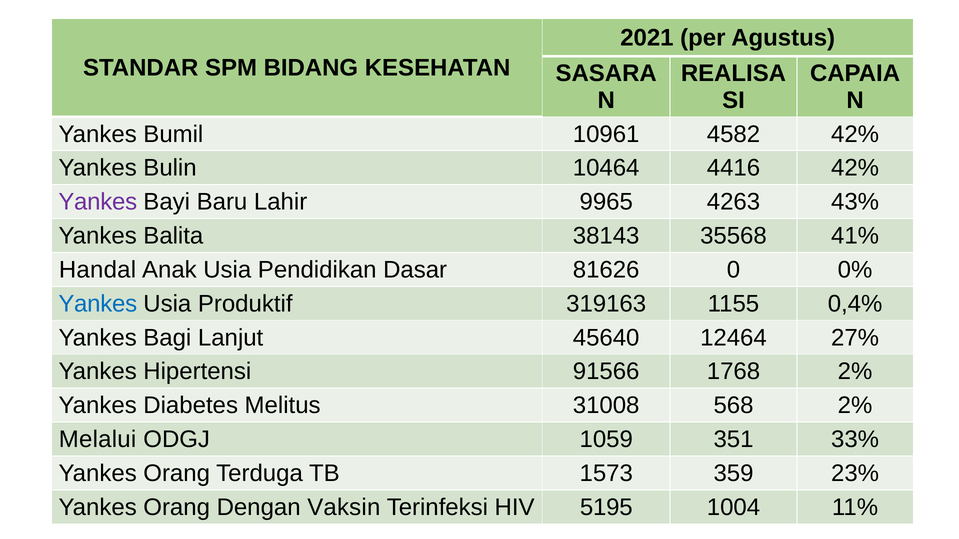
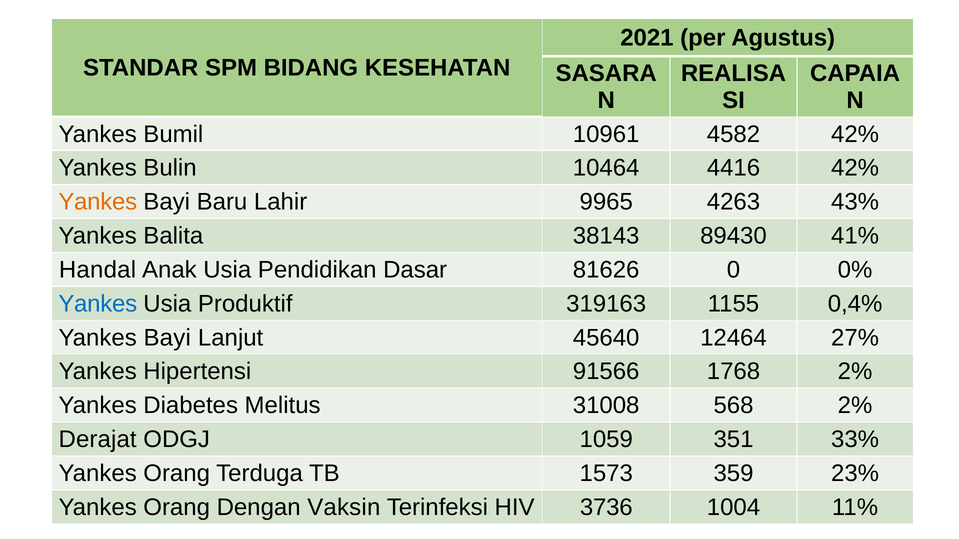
Yankes at (98, 202) colour: purple -> orange
35568: 35568 -> 89430
Bagi at (167, 338): Bagi -> Bayi
Melalui: Melalui -> Derajat
5195: 5195 -> 3736
